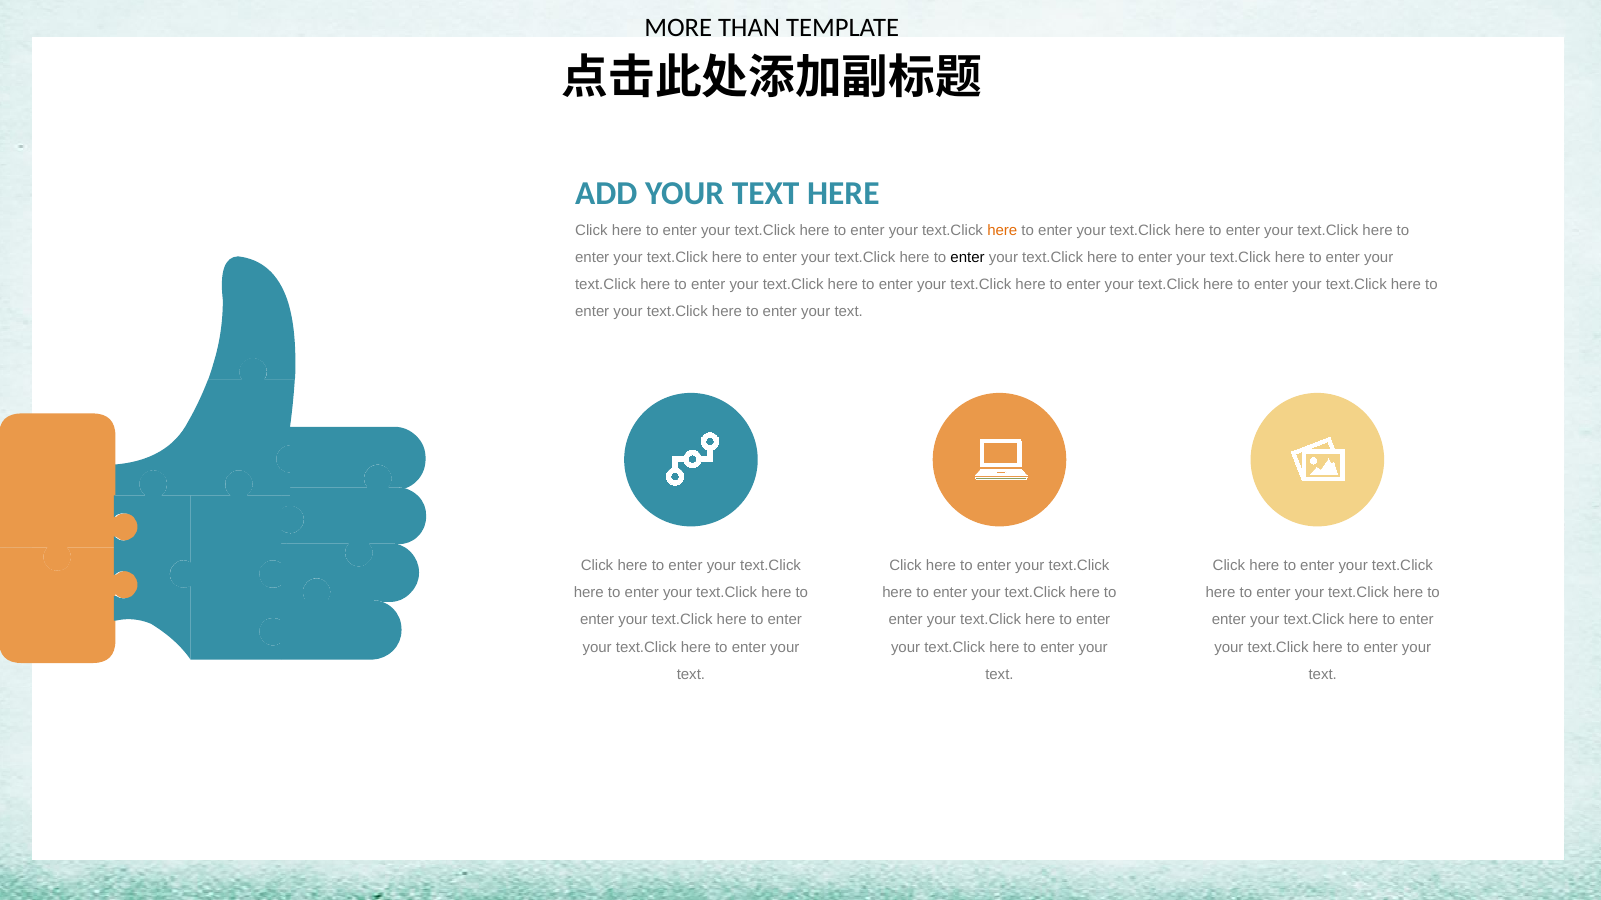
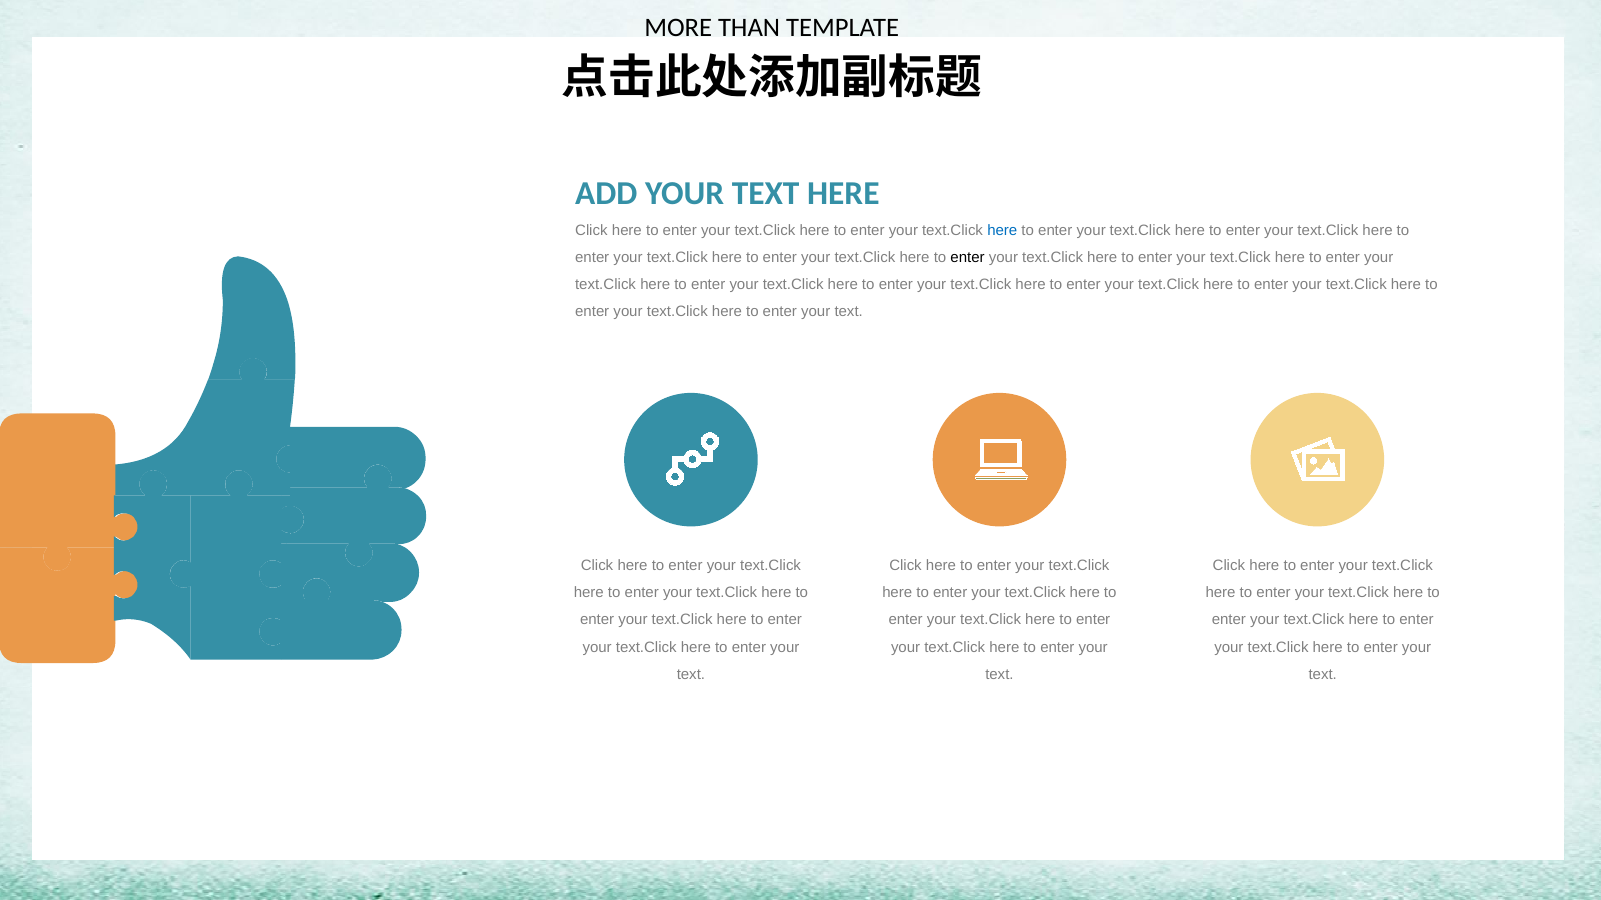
here at (1002, 230) colour: orange -> blue
